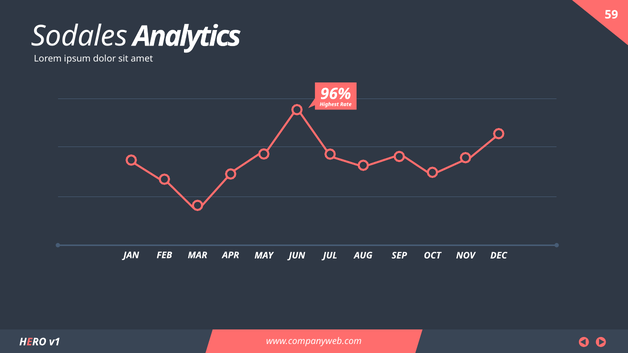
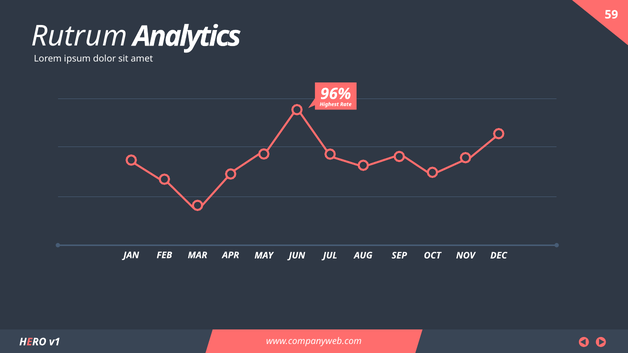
Sodales: Sodales -> Rutrum
